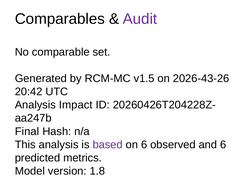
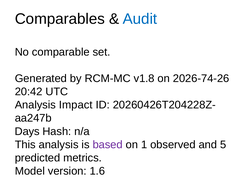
Audit colour: purple -> blue
v1.5: v1.5 -> v1.8
2026-43-26: 2026-43-26 -> 2026-74-26
Final: Final -> Days
on 6: 6 -> 1
and 6: 6 -> 5
1.8: 1.8 -> 1.6
